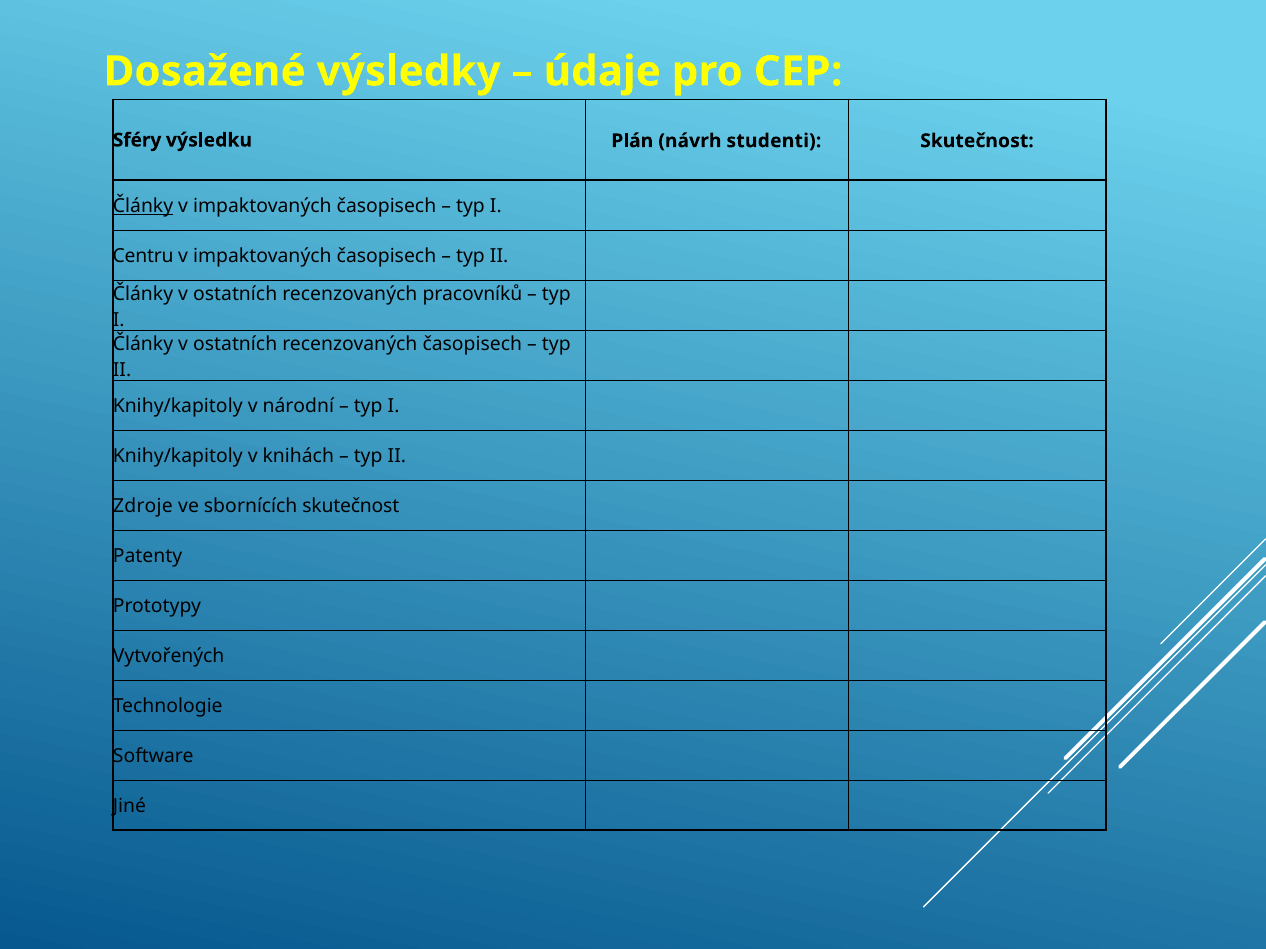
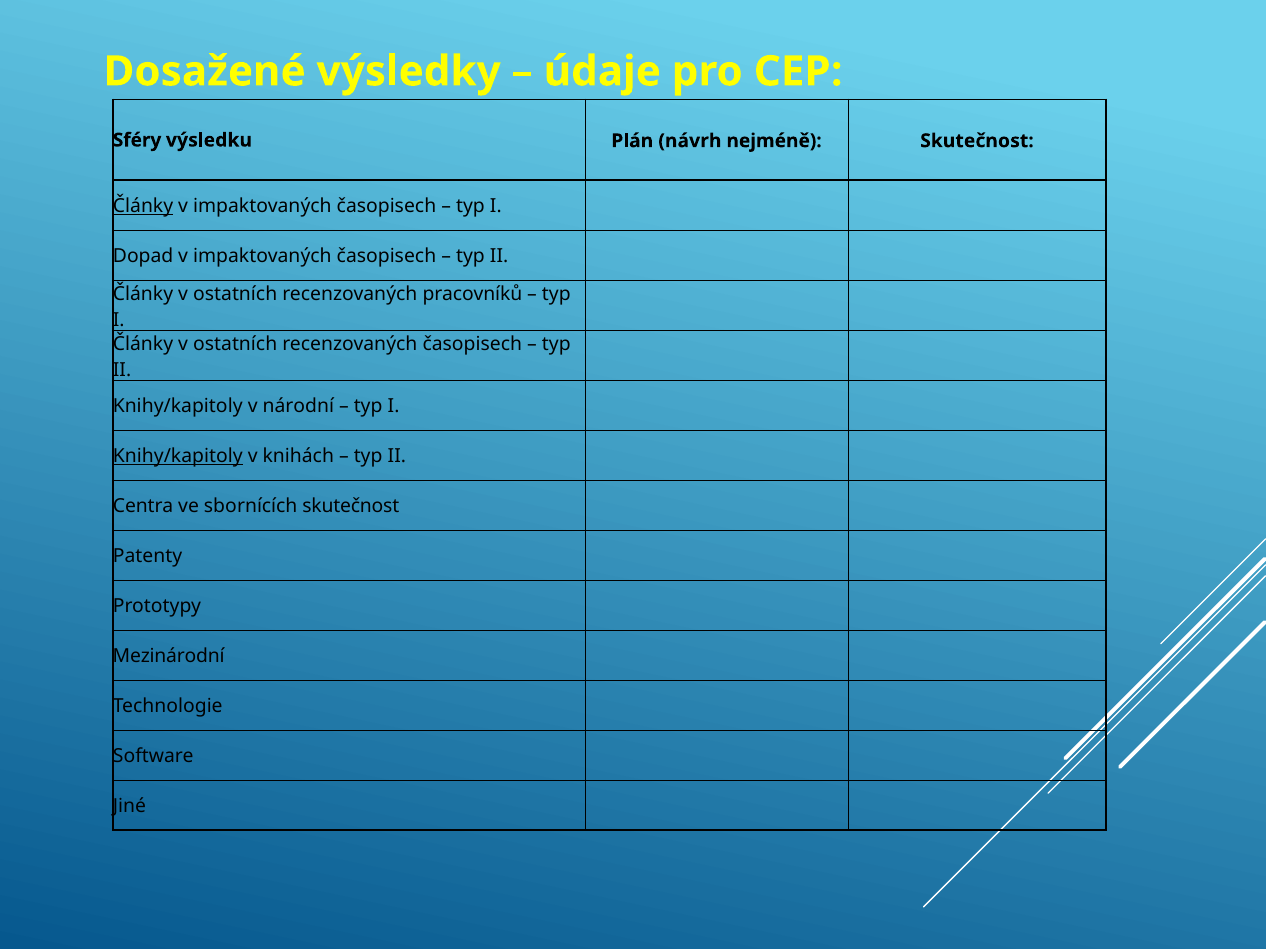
studenti: studenti -> nejméně
Centru: Centru -> Dopad
Knihy/kapitoly at (178, 456) underline: none -> present
Zdroje: Zdroje -> Centra
Vytvořených: Vytvořených -> Mezinárodní
